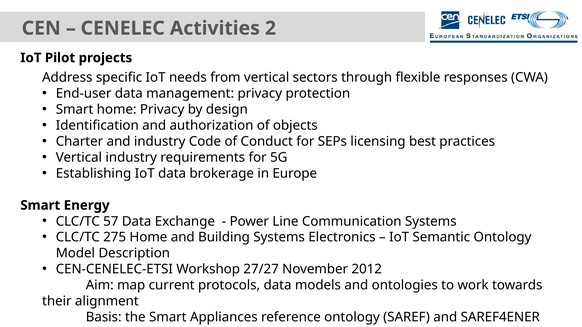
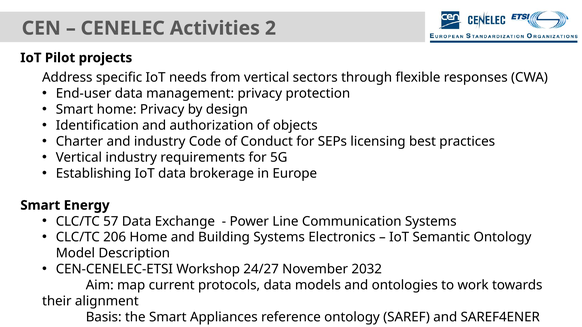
275: 275 -> 206
27/27: 27/27 -> 24/27
2012: 2012 -> 2032
